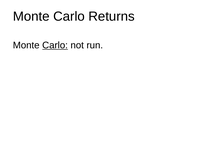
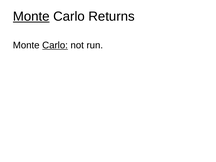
Monte at (31, 16) underline: none -> present
